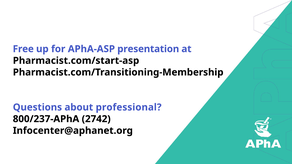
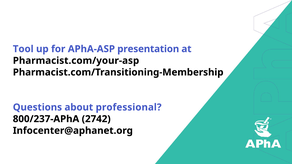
Free: Free -> Tool
Pharmacist.com/start-asp: Pharmacist.com/start-asp -> Pharmacist.com/your-asp
